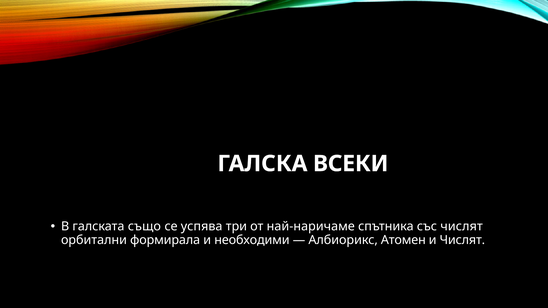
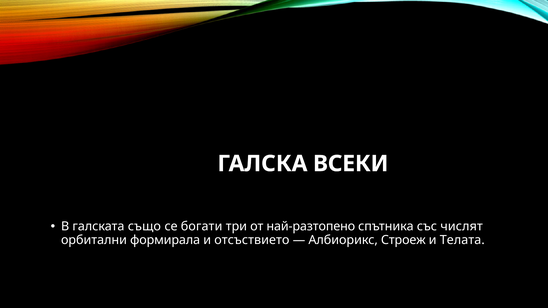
успява: успява -> богати
най-наричаме: най-наричаме -> най-разтопено
необходими: необходими -> отсъствието
Атомен: Атомен -> Строеж
и Числят: Числят -> Телата
